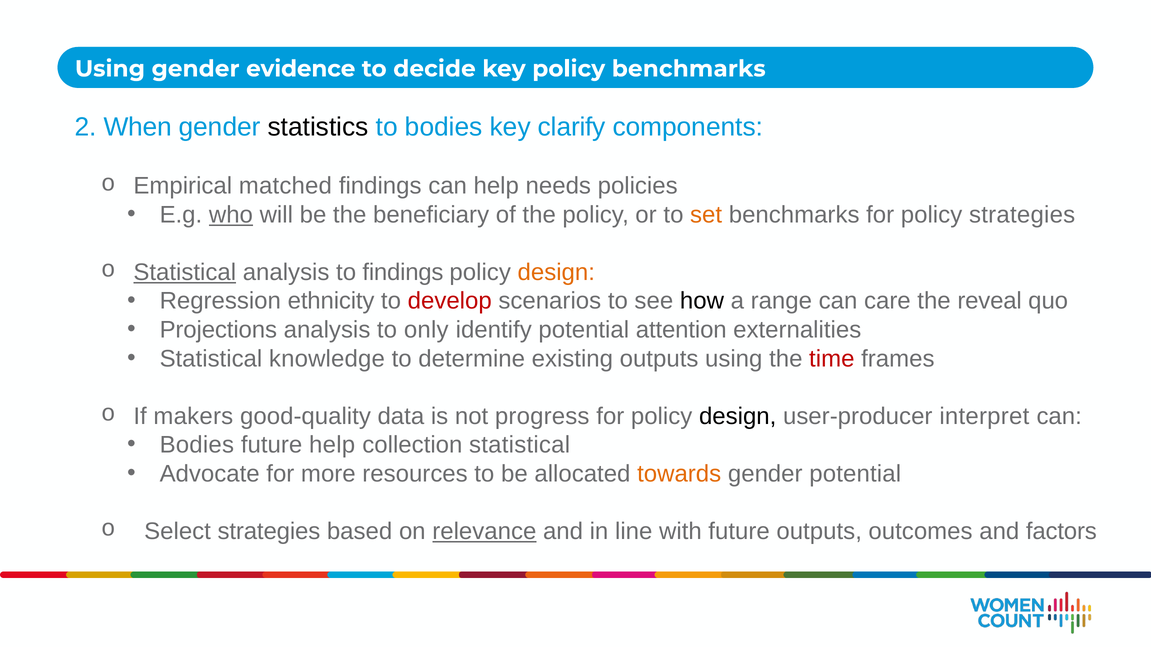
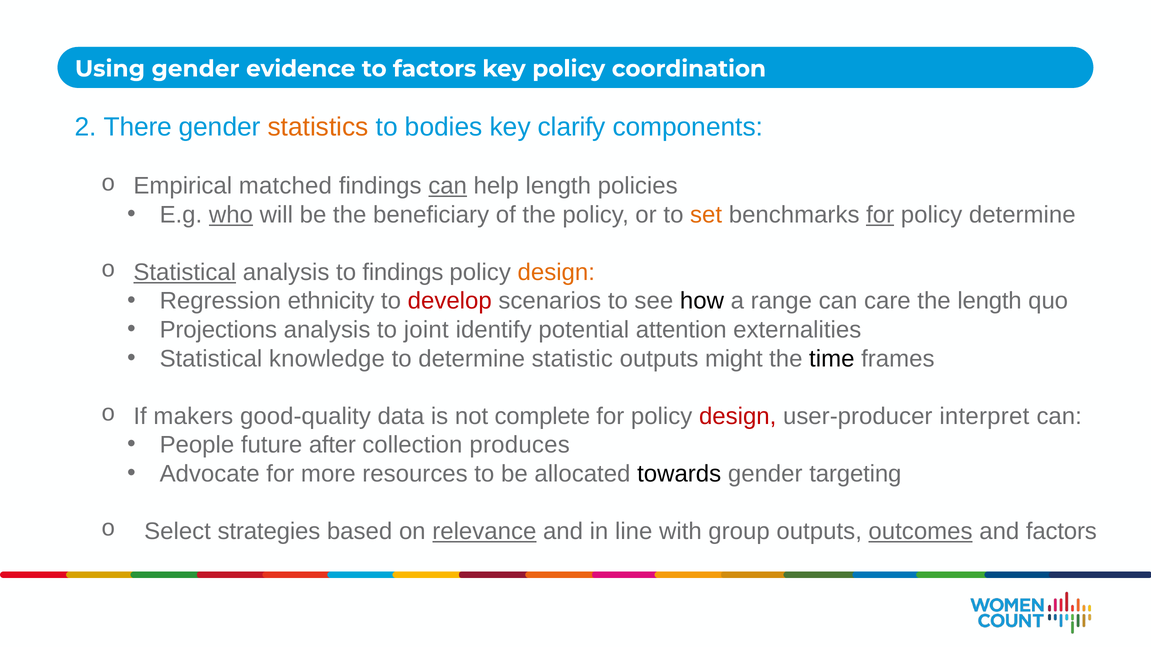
to decide: decide -> factors
policy benchmarks: benchmarks -> coordination
When: When -> There
statistics colour: black -> orange
can at (448, 186) underline: none -> present
help needs: needs -> length
for at (880, 215) underline: none -> present
policy strategies: strategies -> determine
the reveal: reveal -> length
only: only -> joint
existing: existing -> statistic
outputs using: using -> might
time colour: red -> black
progress: progress -> complete
design at (738, 416) colour: black -> red
Bodies at (197, 445): Bodies -> People
future help: help -> after
collection statistical: statistical -> produces
towards colour: orange -> black
gender potential: potential -> targeting
with future: future -> group
outcomes underline: none -> present
